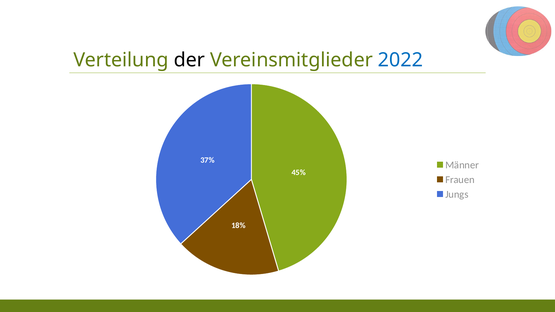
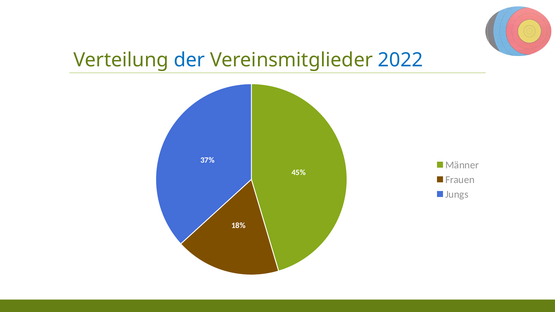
der colour: black -> blue
